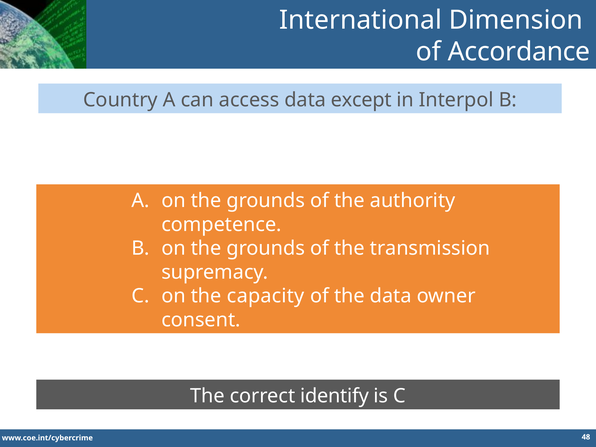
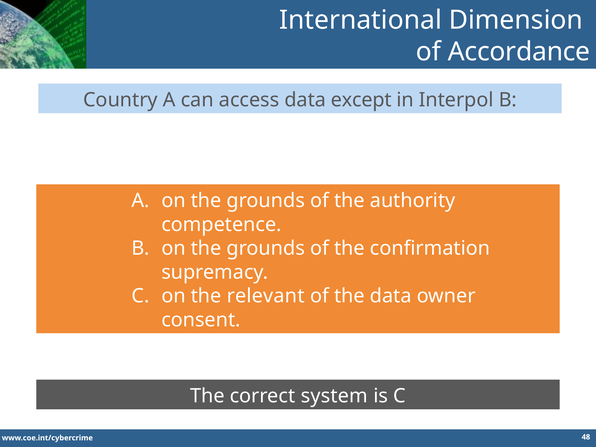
transmission: transmission -> confirmation
capacity: capacity -> relevant
identify: identify -> system
